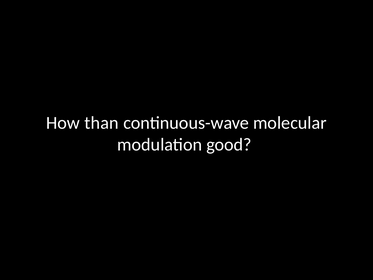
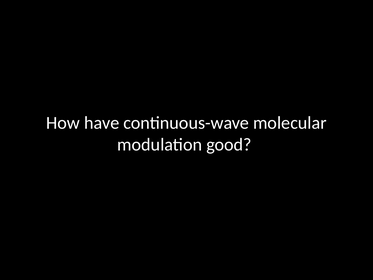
than: than -> have
